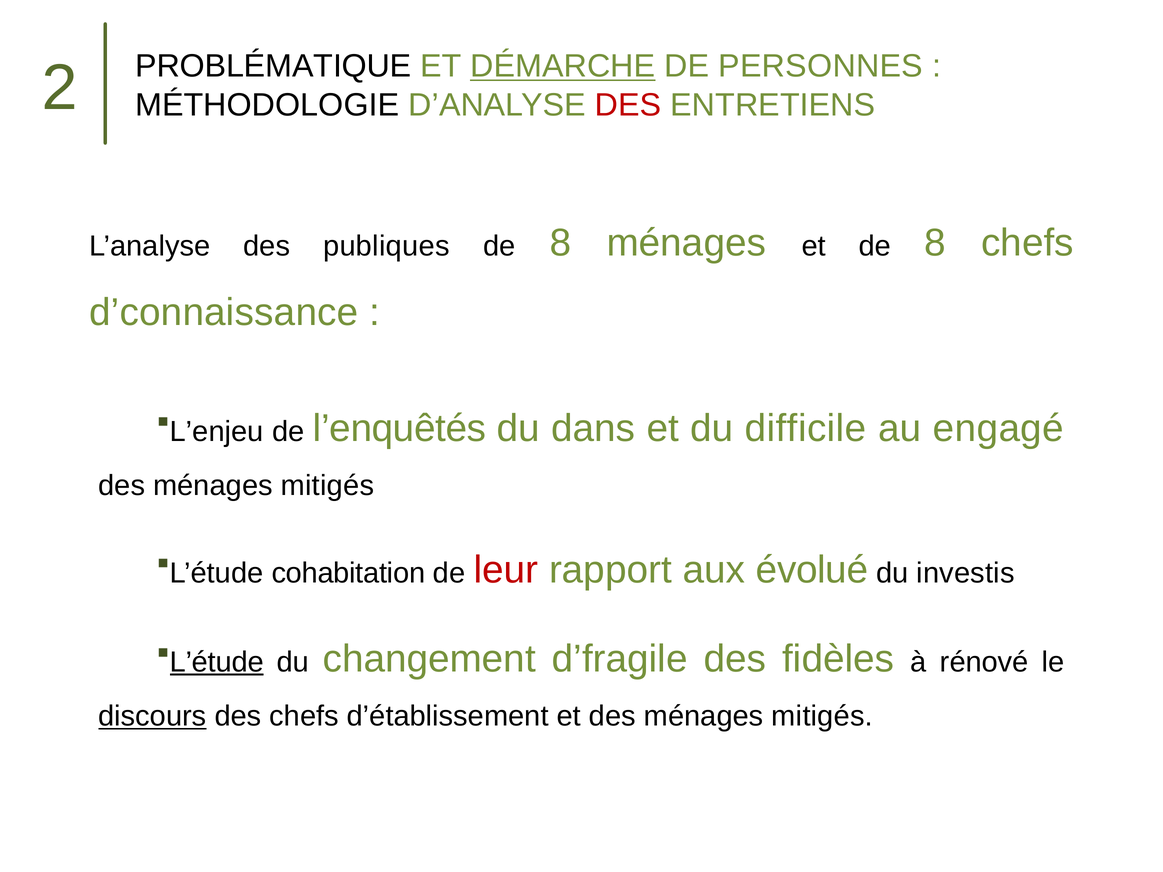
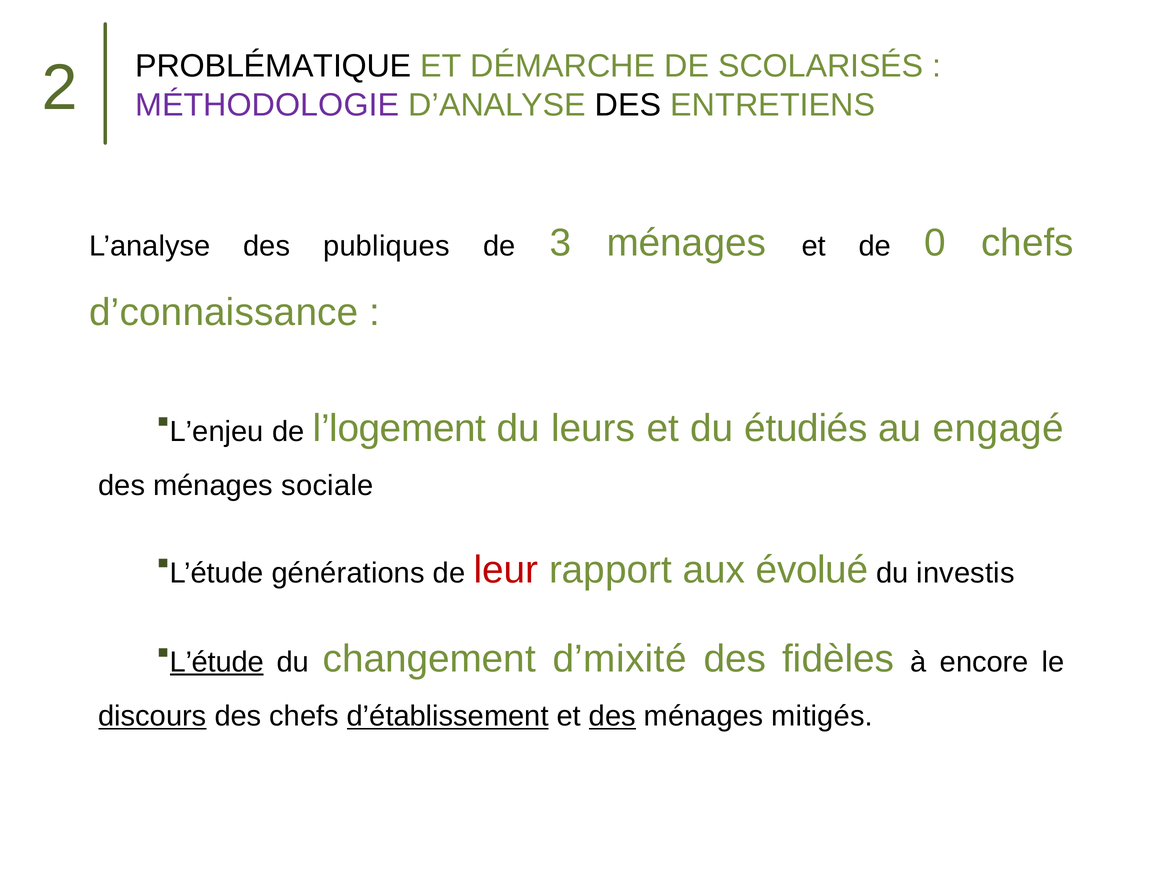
DÉMARCHE underline: present -> none
PERSONNES: PERSONNES -> SCOLARISÉS
MÉTHODOLOGIE colour: black -> purple
DES at (628, 105) colour: red -> black
8 at (560, 243): 8 -> 3
et de 8: 8 -> 0
l’enquêtés: l’enquêtés -> l’logement
dans: dans -> leurs
difficile: difficile -> étudiés
mitigés at (327, 486): mitigés -> sociale
cohabitation: cohabitation -> générations
d’fragile: d’fragile -> d’mixité
rénové: rénové -> encore
d’établissement underline: none -> present
des at (612, 717) underline: none -> present
